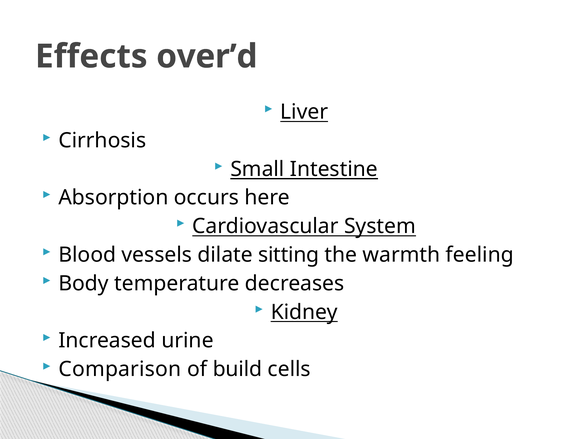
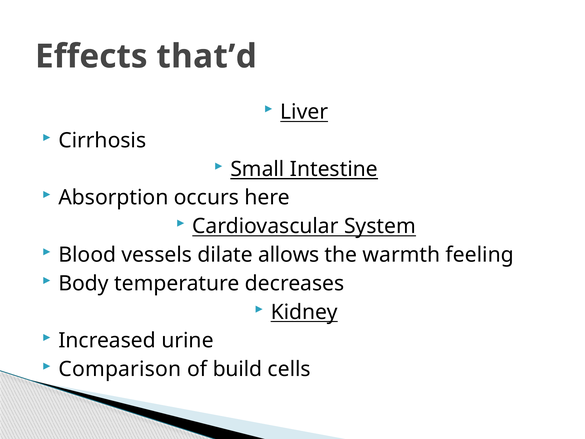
over’d: over’d -> that’d
sitting: sitting -> allows
